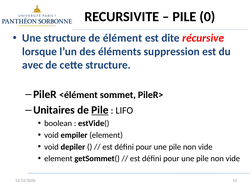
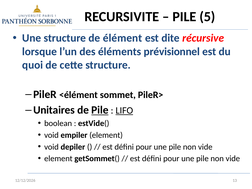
0: 0 -> 5
suppression: suppression -> prévisionnel
avec: avec -> quoi
LIFO underline: none -> present
